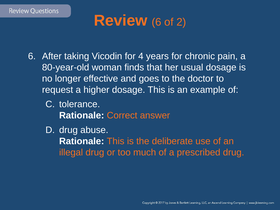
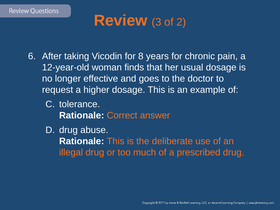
Review 6: 6 -> 3
4: 4 -> 8
80-year-old: 80-year-old -> 12-year-old
